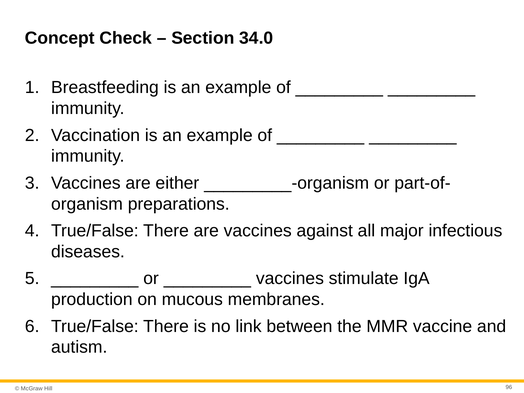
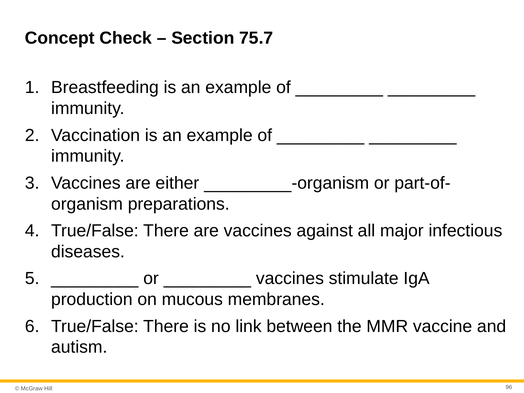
34.0: 34.0 -> 75.7
